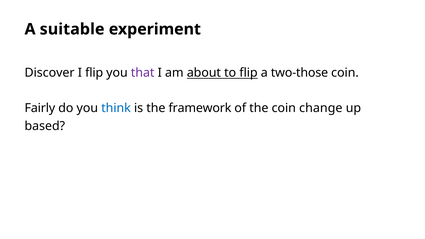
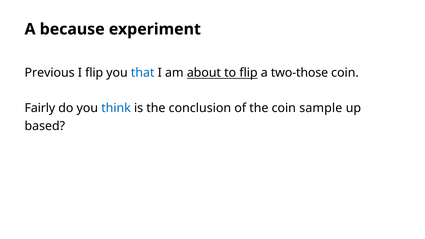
suitable: suitable -> because
Discover: Discover -> Previous
that colour: purple -> blue
framework: framework -> conclusion
change: change -> sample
